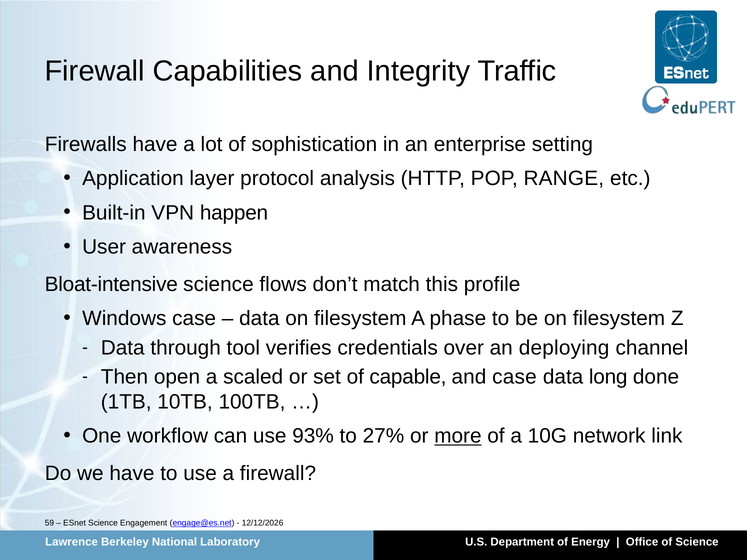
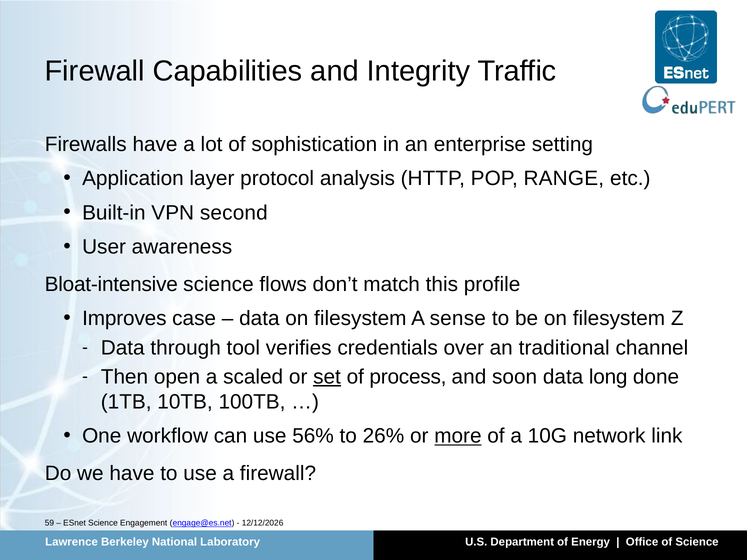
happen: happen -> second
Windows: Windows -> Improves
phase: phase -> sense
deploying: deploying -> traditional
set underline: none -> present
capable: capable -> process
and case: case -> soon
93%: 93% -> 56%
27%: 27% -> 26%
